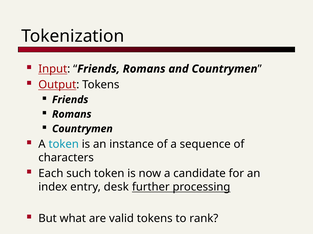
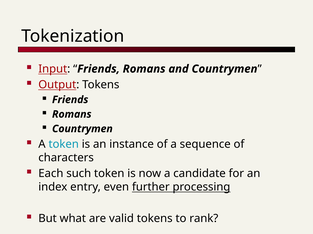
desk: desk -> even
